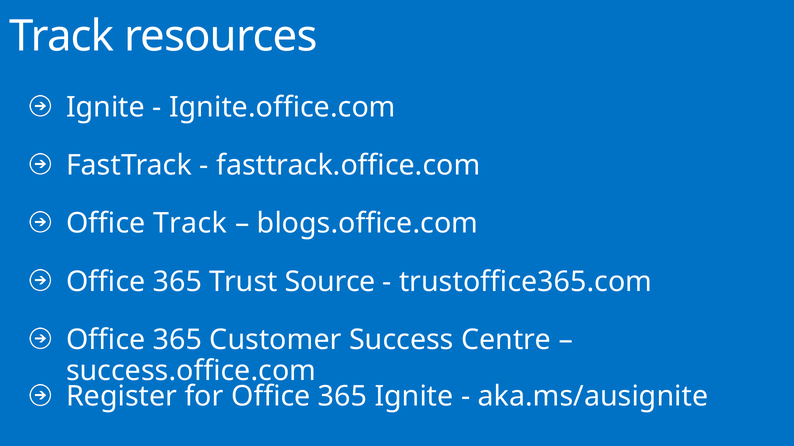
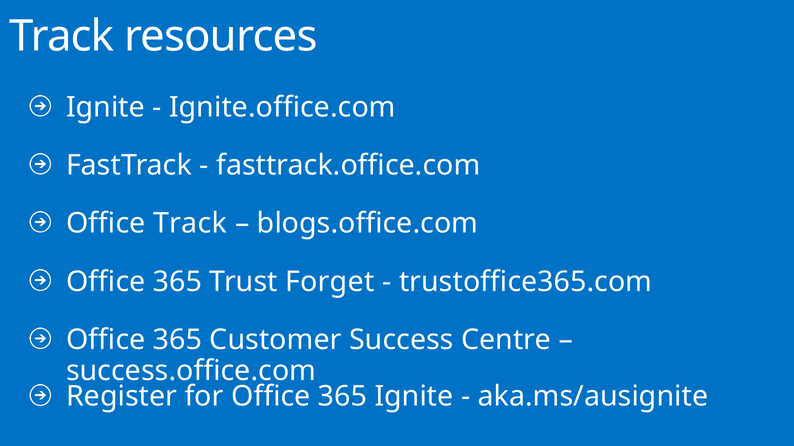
Source: Source -> Forget
